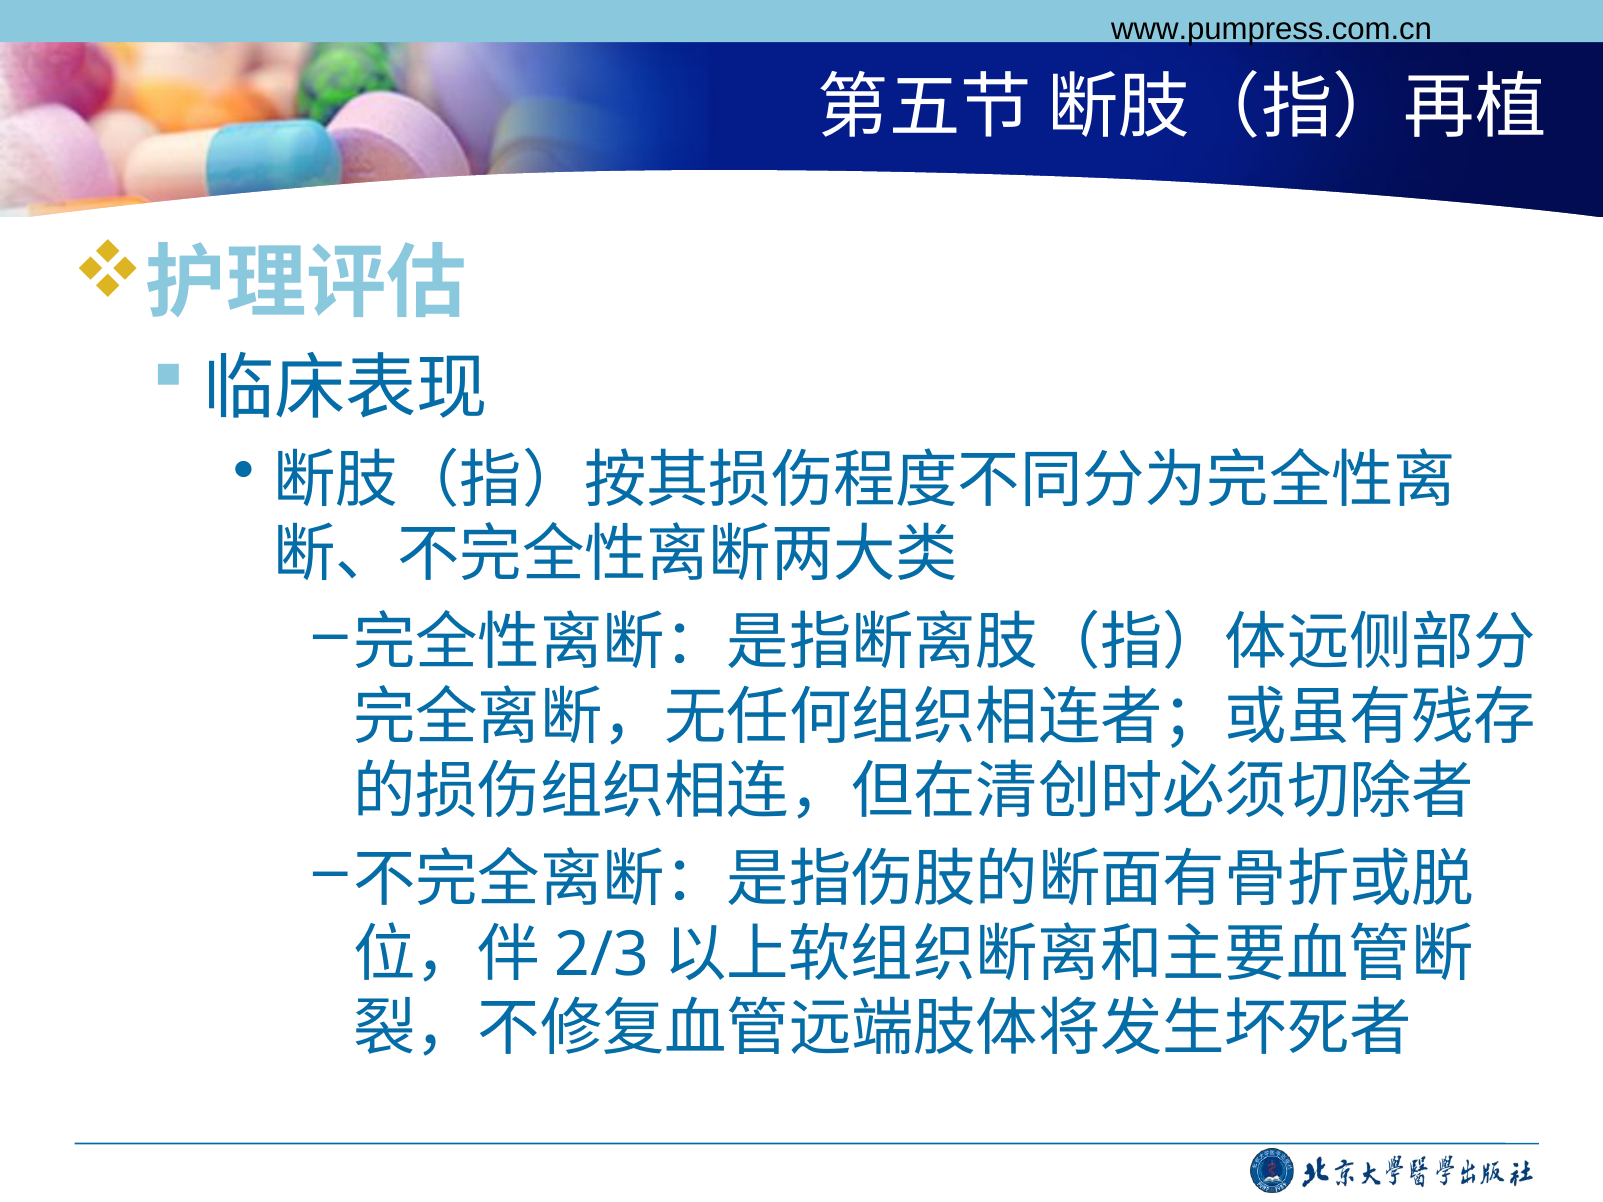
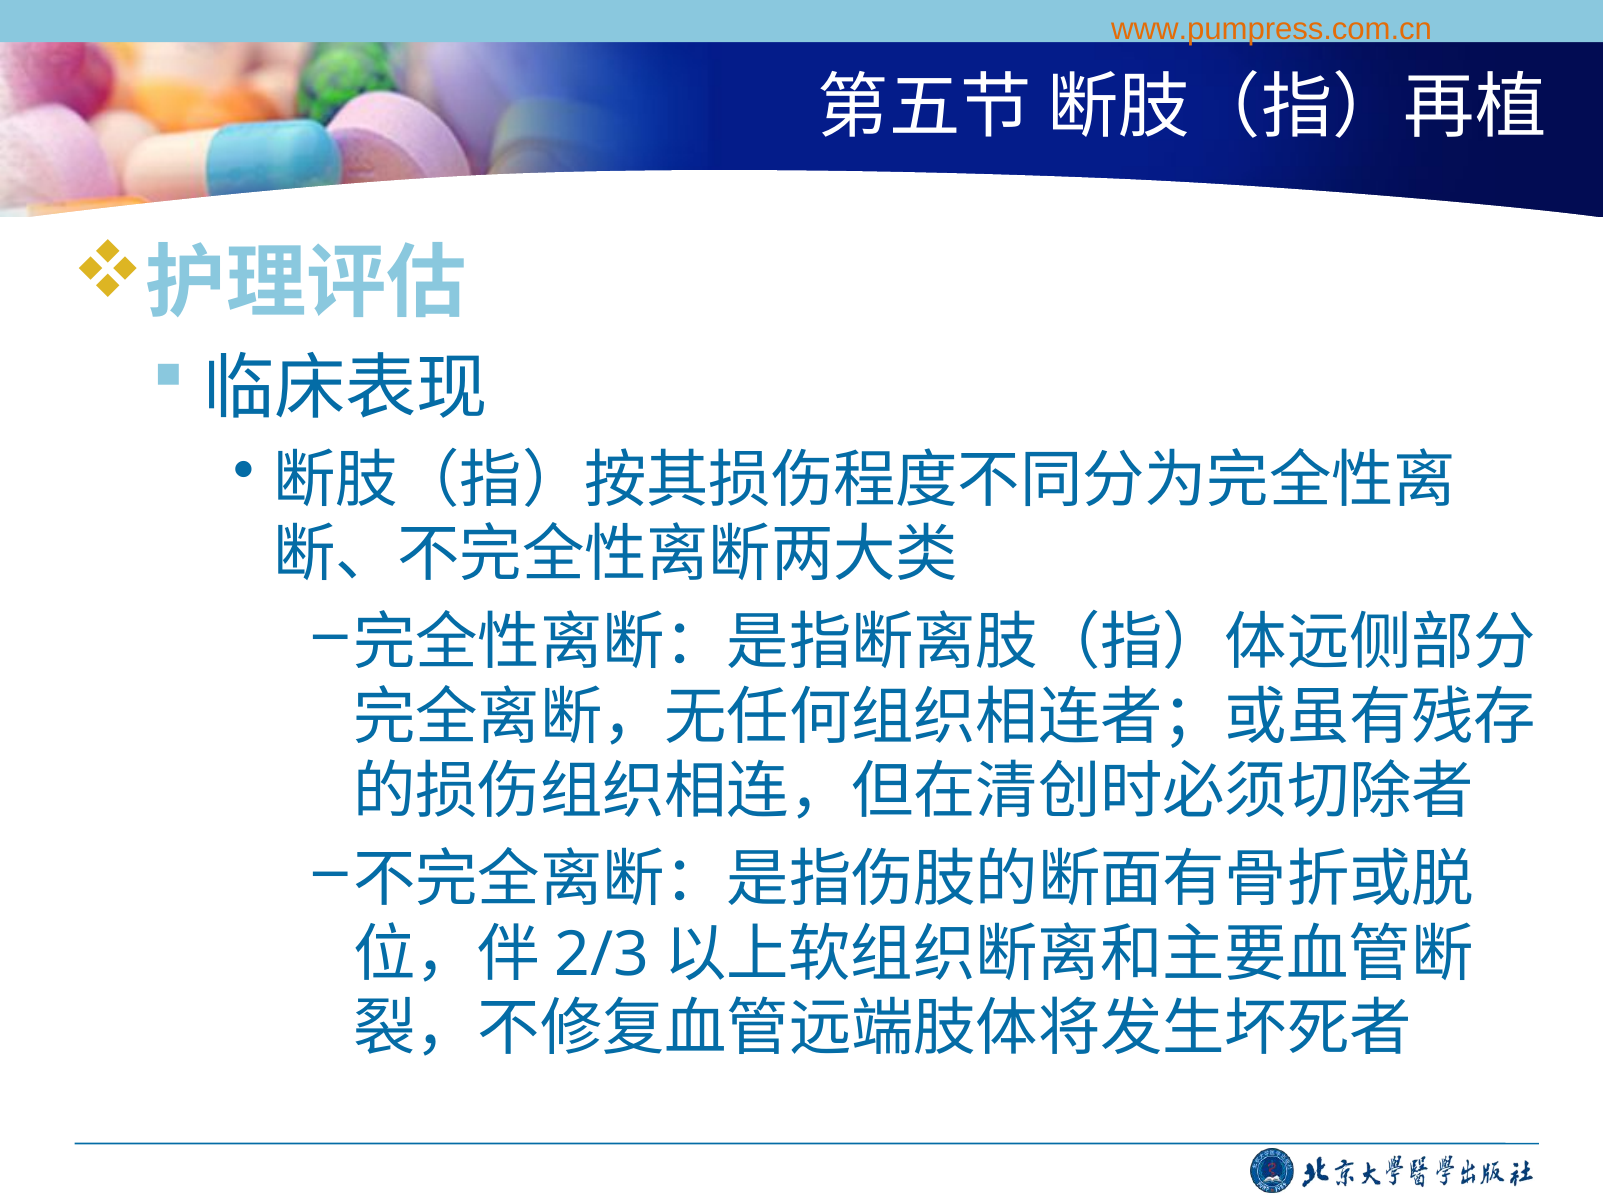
www.pumpress.com.cn colour: black -> orange
